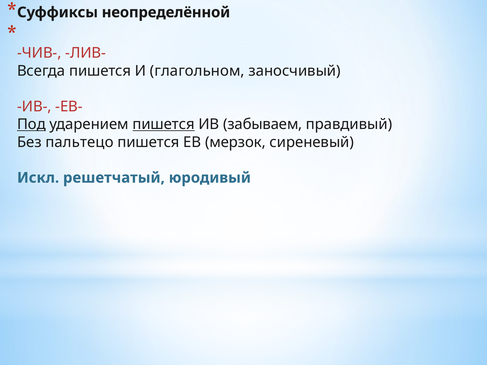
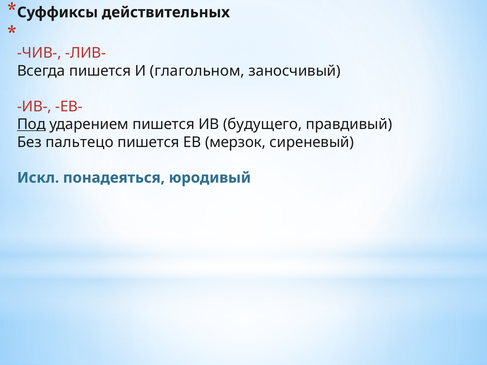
неопределённой: неопределённой -> действительных
пишется at (164, 124) underline: present -> none
забываем: забываем -> будущего
решетчатый: решетчатый -> понадеяться
